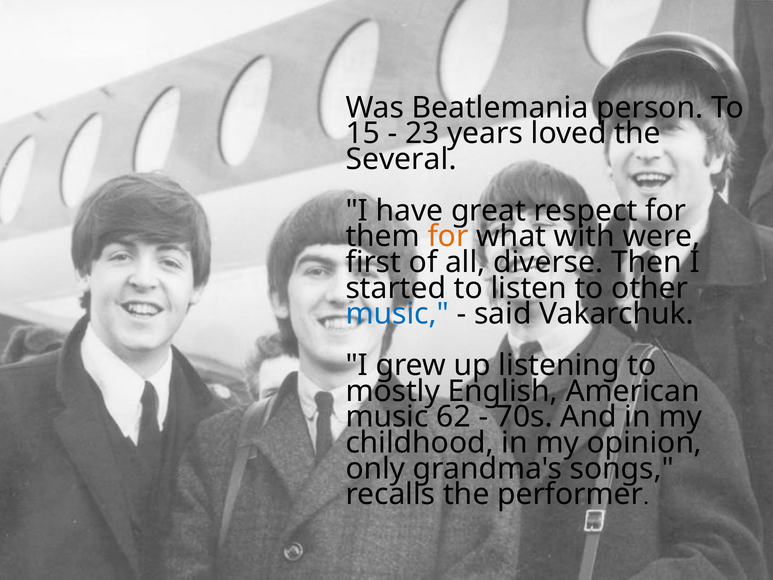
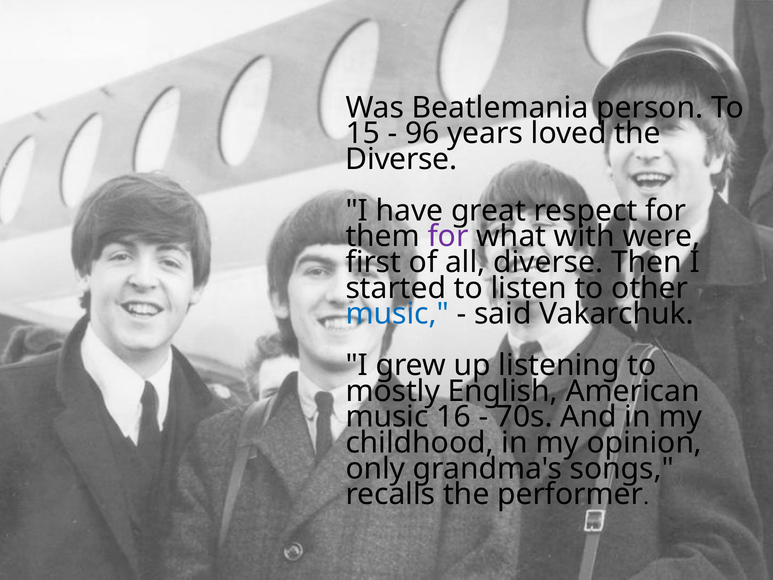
23: 23 -> 96
Several at (401, 159): Several -> Diverse
for at (448, 236) colour: orange -> purple
62: 62 -> 16
